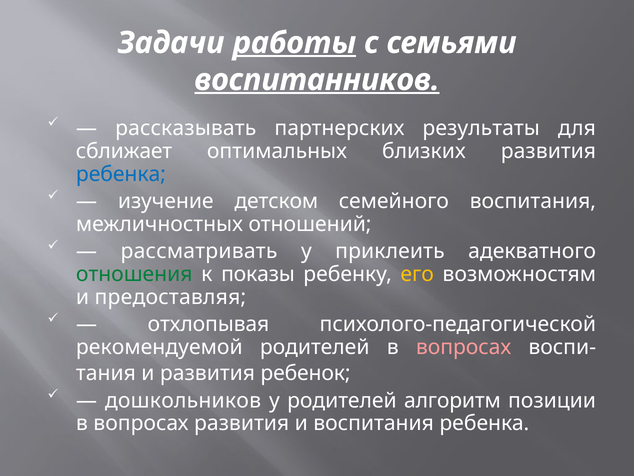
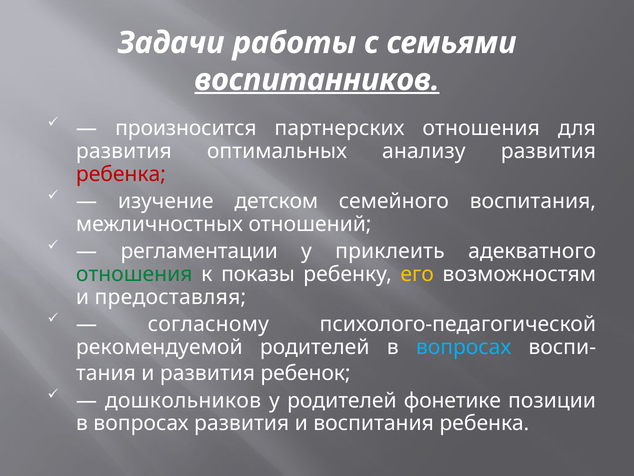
работы underline: present -> none
рассказывать: рассказывать -> произносится
партнерских результаты: результаты -> отношения
сближает at (124, 151): сближает -> развития
близких: близких -> анализу
ребенка at (121, 174) colour: blue -> red
рассматривать: рассматривать -> регламентации
отхлопывая: отхлопывая -> согласному
вопросах colour: pink -> light blue
алгоритм: алгоритм -> фонетике
